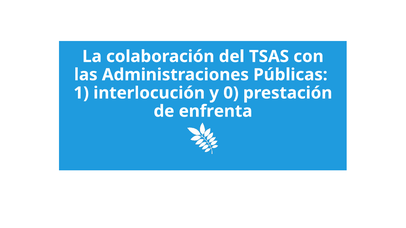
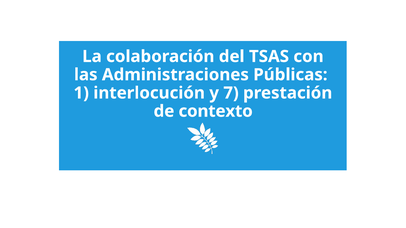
0: 0 -> 7
enfrenta: enfrenta -> contexto
